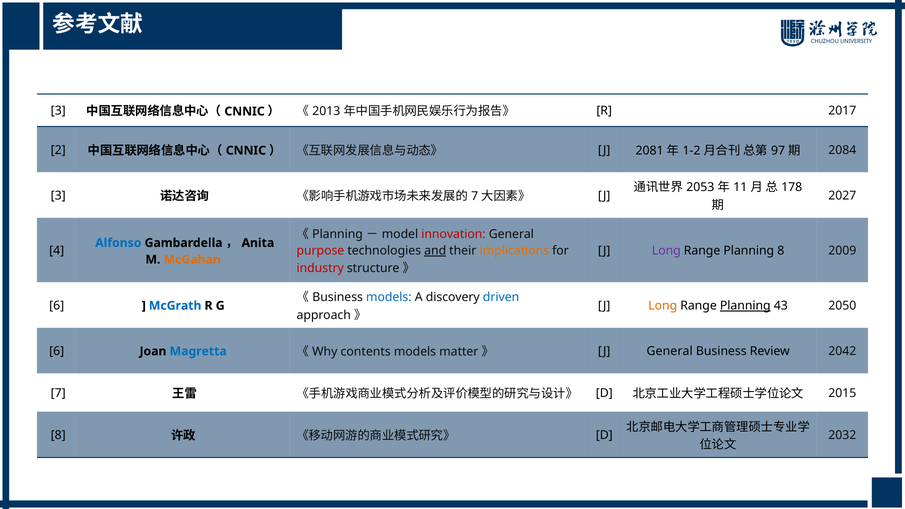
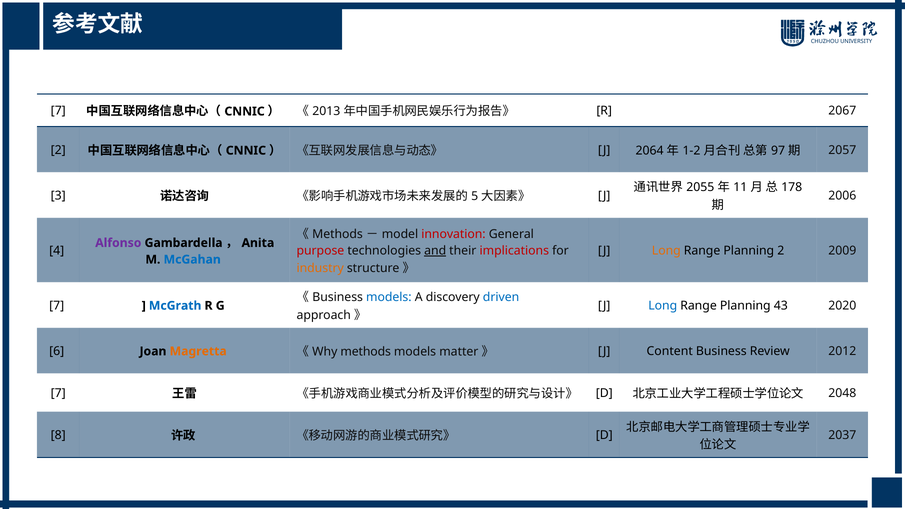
3 at (58, 111): 3 -> 7
2017: 2017 -> 2067
2081: 2081 -> 2064
2084: 2084 -> 2057
2053: 2053 -> 2055
7 at (475, 196): 7 -> 5
2027: 2027 -> 2006
Planning at (338, 234): Planning -> Methods
Alfonso colour: blue -> purple
implications colour: orange -> red
Long at (666, 251) colour: purple -> orange
Planning 8: 8 -> 2
McGahan colour: orange -> blue
industry colour: red -> orange
6 at (57, 306): 6 -> 7
Long at (663, 306) colour: orange -> blue
Planning at (745, 306) underline: present -> none
2050: 2050 -> 2020
Magretta colour: blue -> orange
contents at (366, 352): contents -> methods
J General: General -> Content
2042: 2042 -> 2012
2015: 2015 -> 2048
2032: 2032 -> 2037
